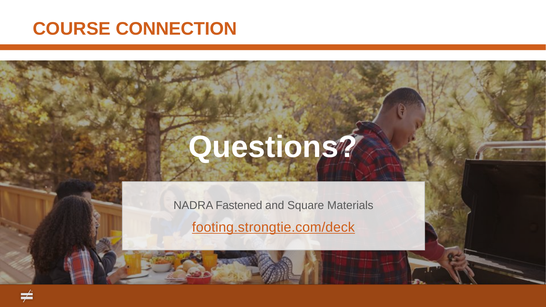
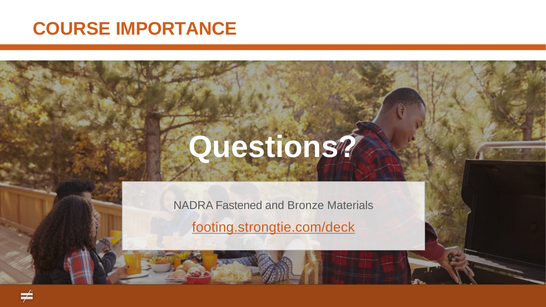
CONNECTION: CONNECTION -> IMPORTANCE
Square: Square -> Bronze
